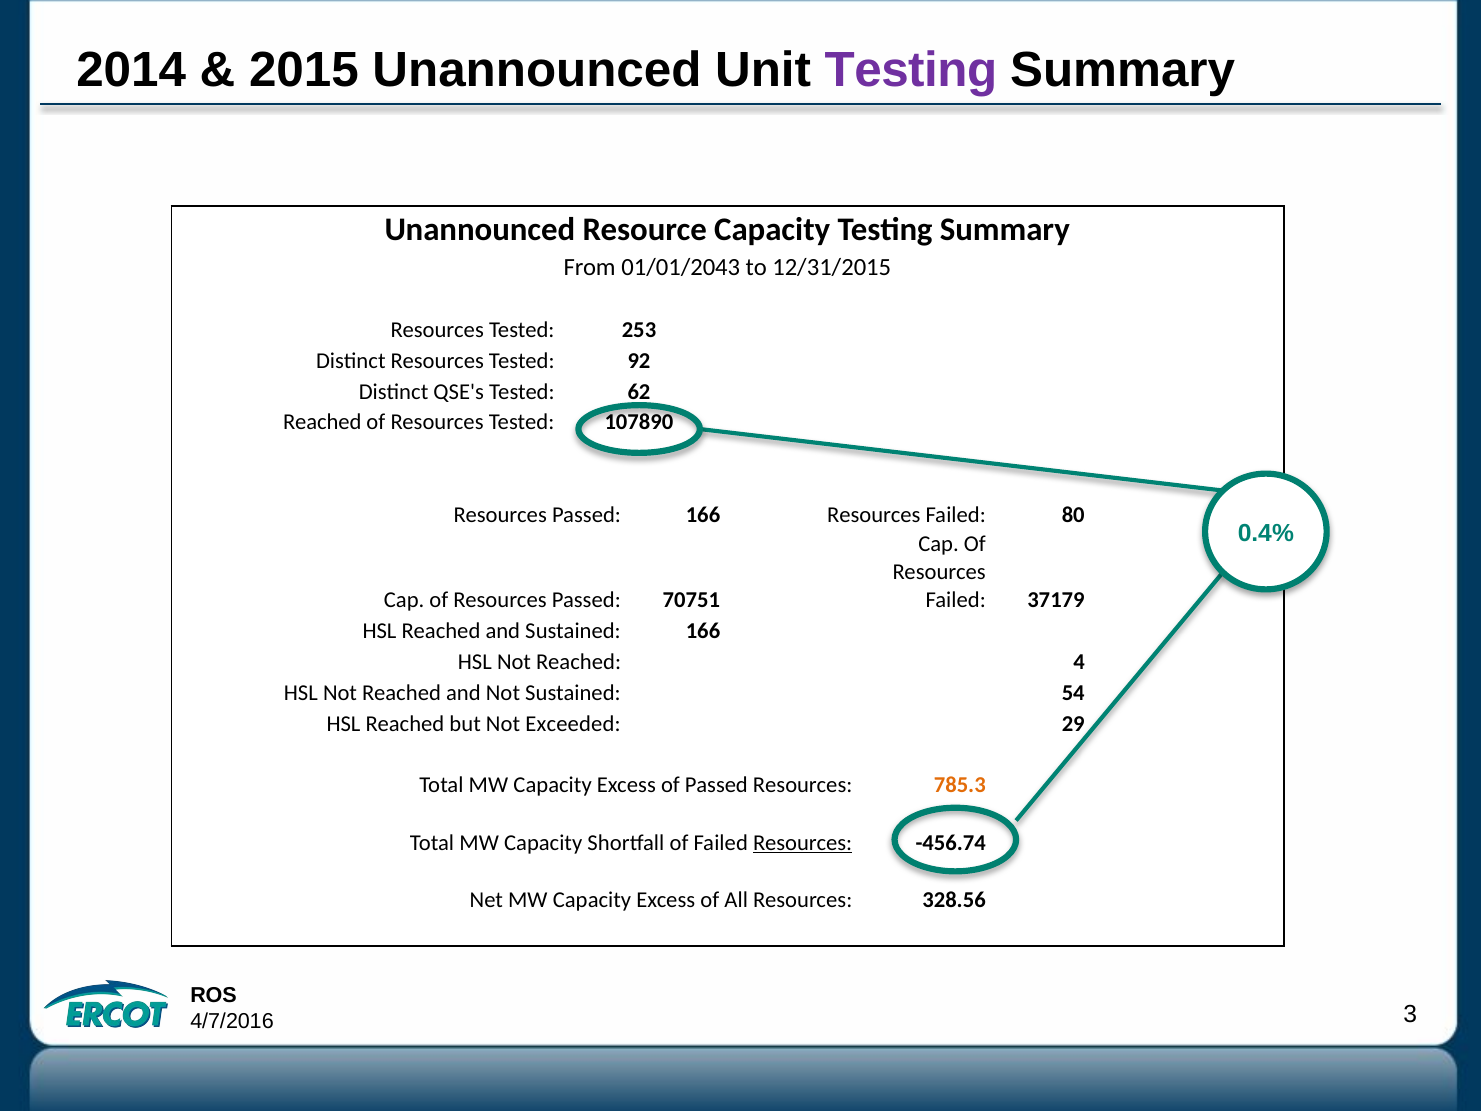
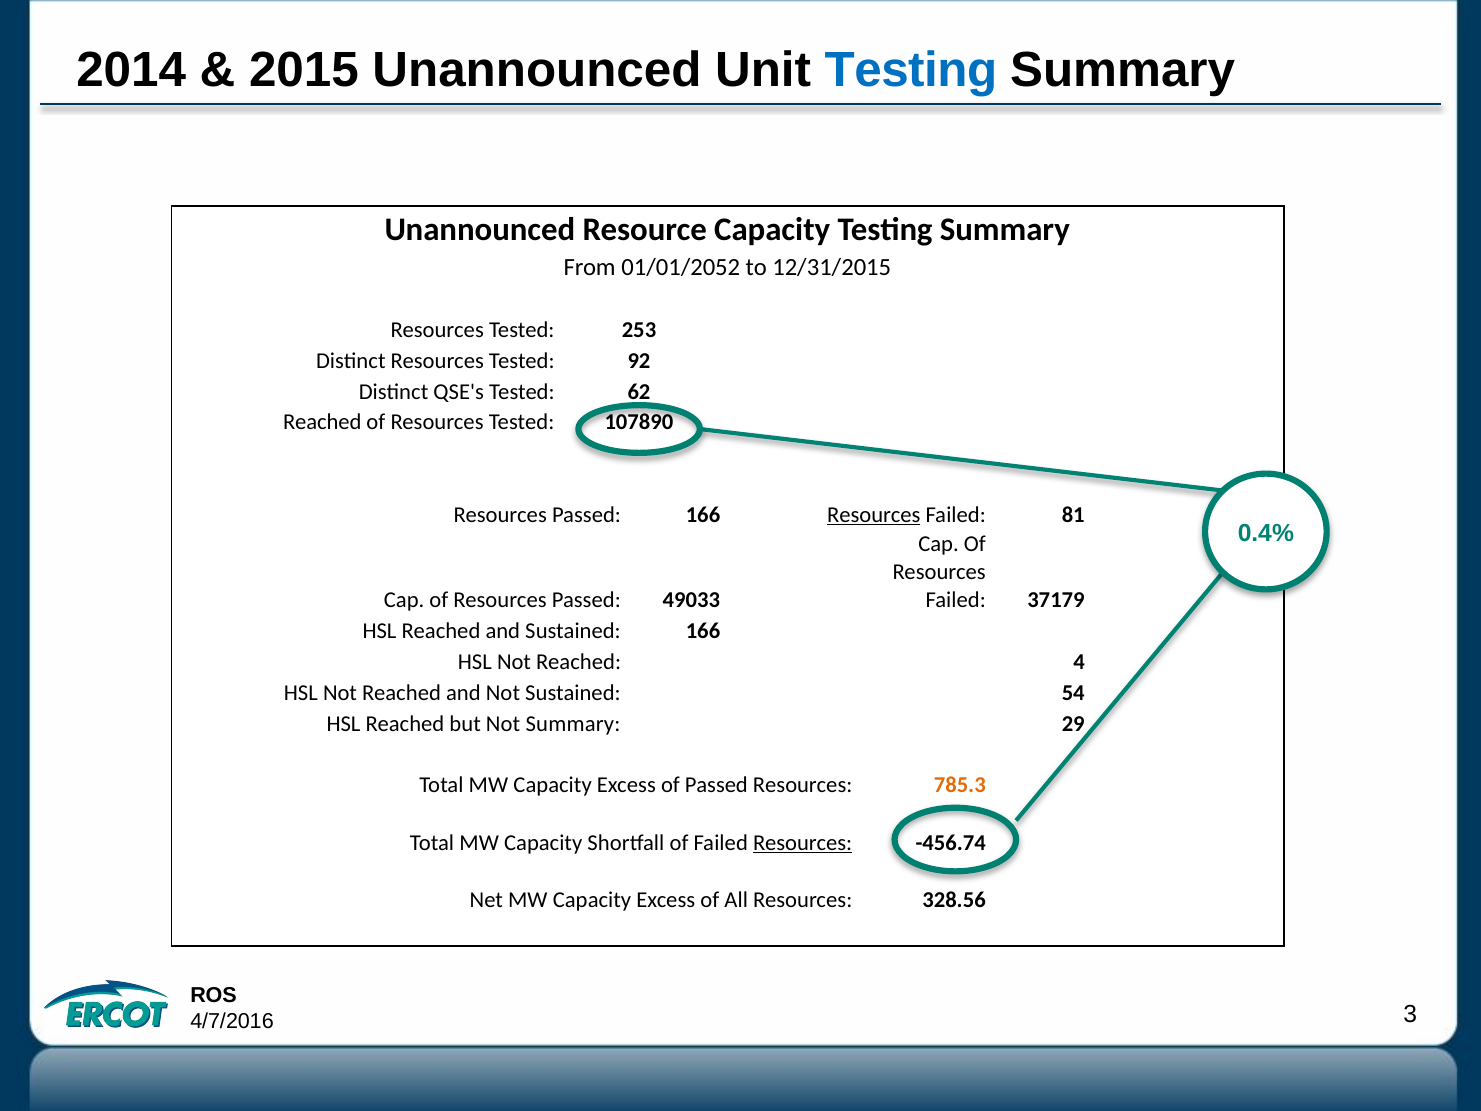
Testing at (911, 70) colour: purple -> blue
01/01/2043: 01/01/2043 -> 01/01/2052
Resources at (874, 515) underline: none -> present
80: 80 -> 81
70751: 70751 -> 49033
Not Exceeded: Exceeded -> Summary
